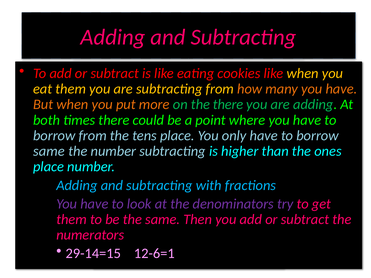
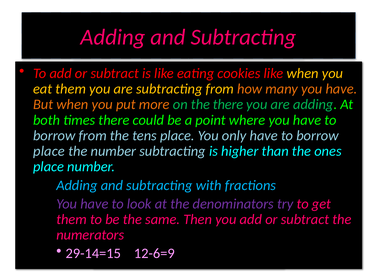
same at (49, 151): same -> place
12-6=1: 12-6=1 -> 12-6=9
